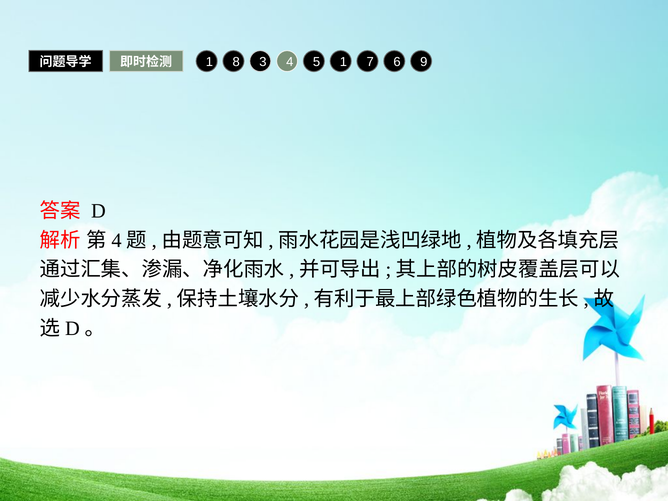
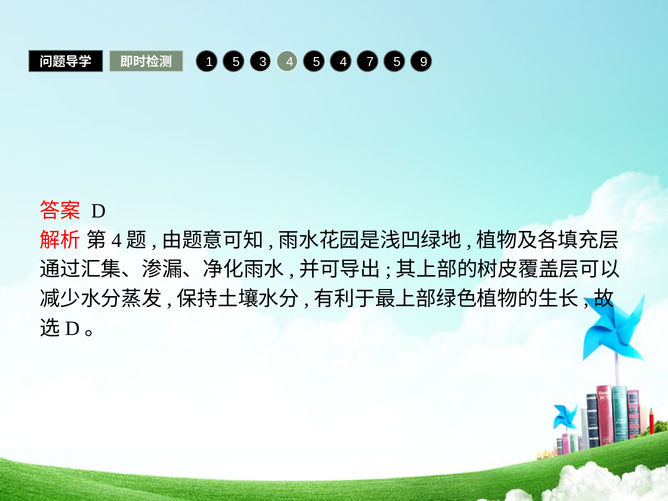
1 8: 8 -> 5
5 1: 1 -> 4
7 6: 6 -> 5
